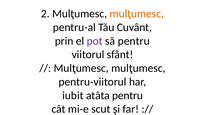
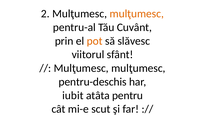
pot colour: purple -> orange
să pentru: pentru -> slăvesc
pentru-viitorul: pentru-viitorul -> pentru-deschis
